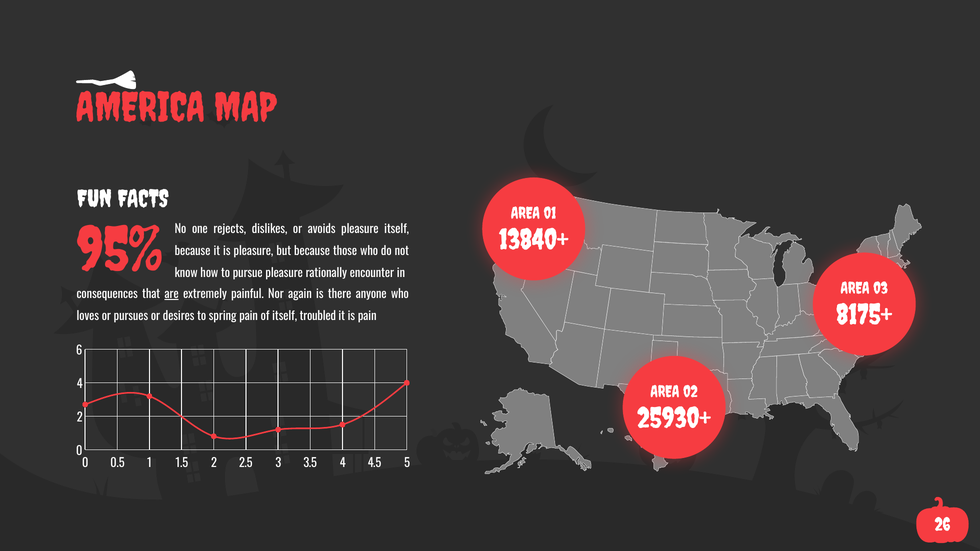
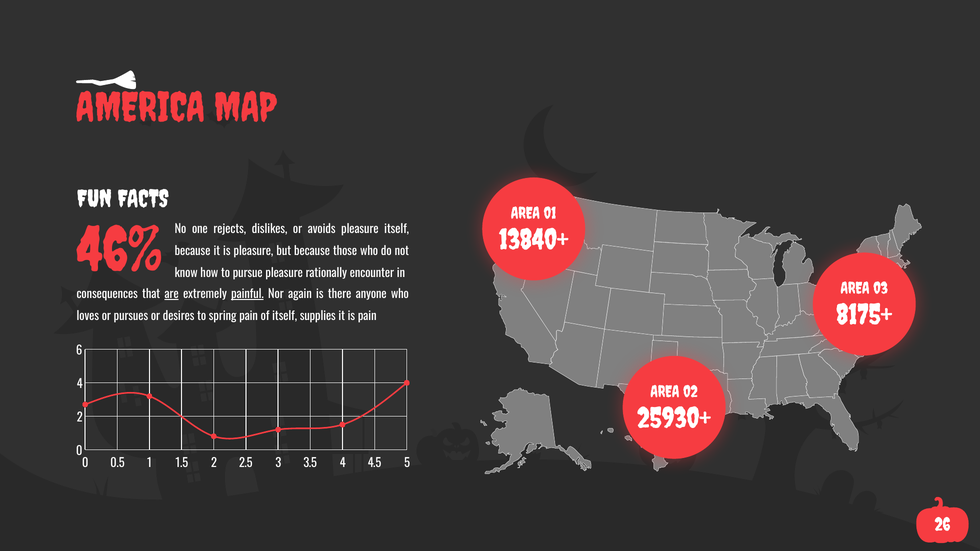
95%: 95% -> 46%
painful underline: none -> present
troubled: troubled -> supplies
